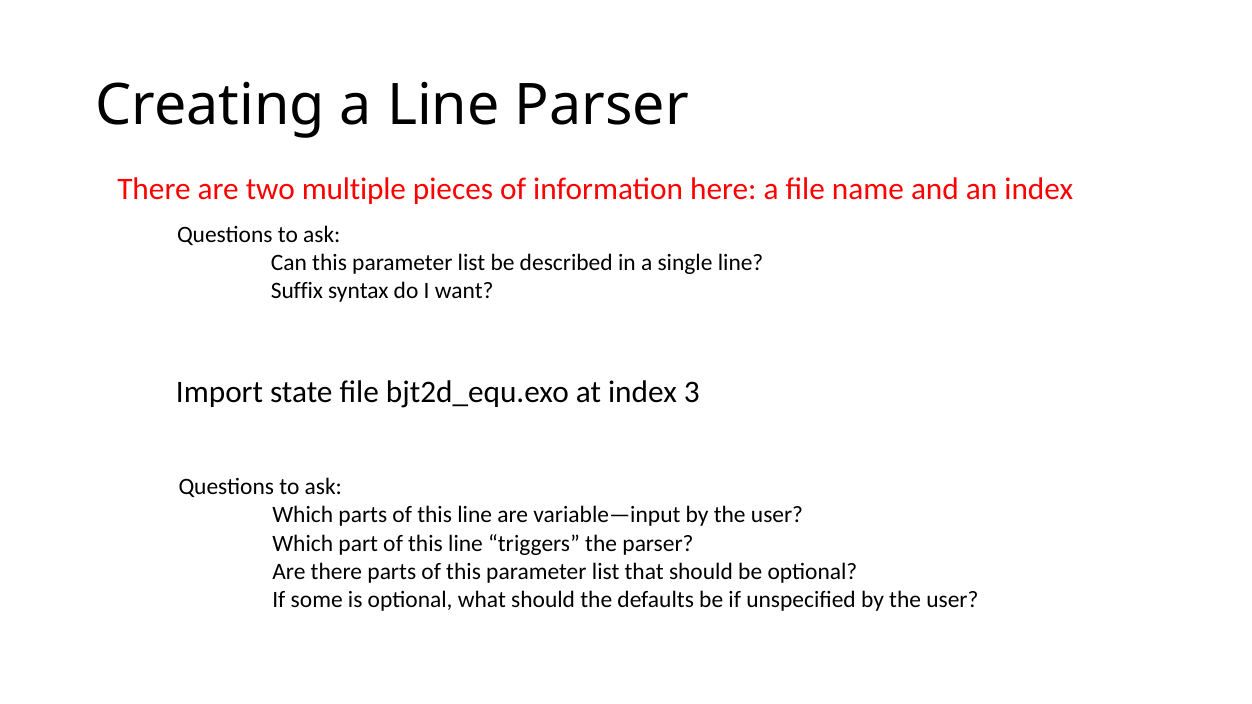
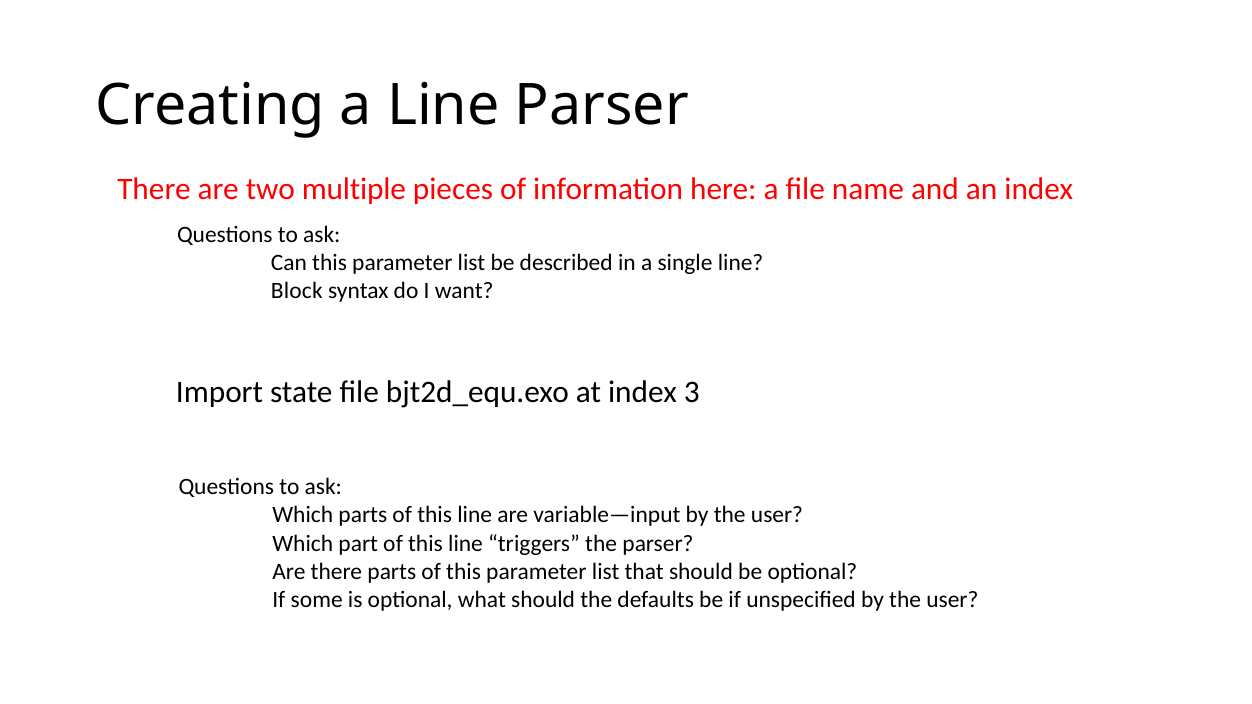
Suffix: Suffix -> Block
